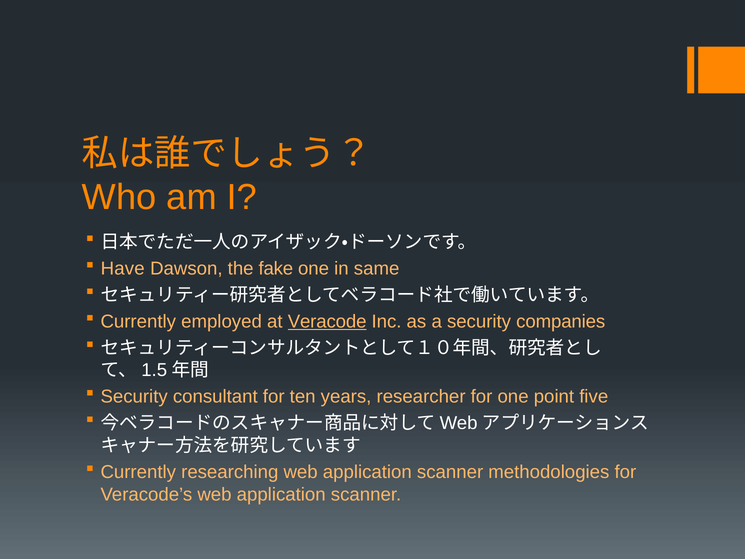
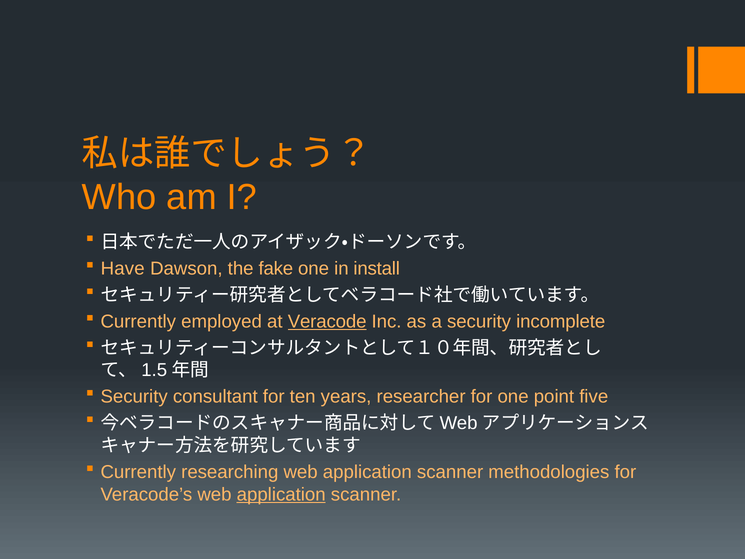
same: same -> install
companies: companies -> incomplete
application at (281, 494) underline: none -> present
